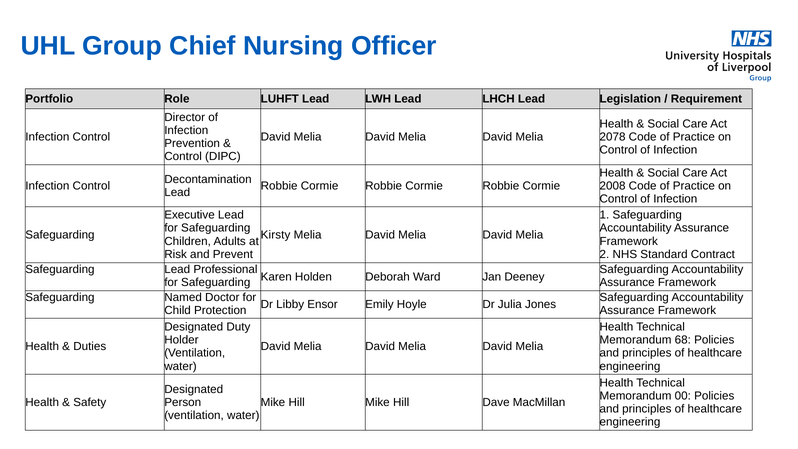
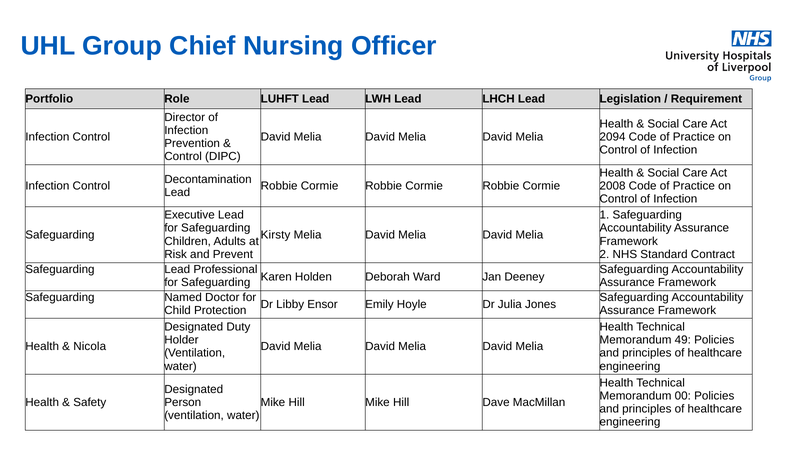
2078: 2078 -> 2094
68: 68 -> 49
Duties: Duties -> Nicola
